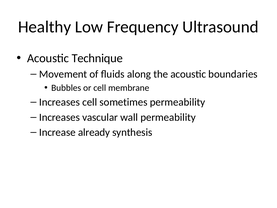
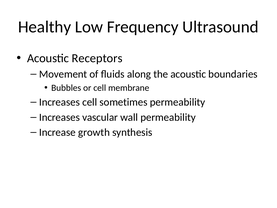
Technique: Technique -> Receptors
already: already -> growth
